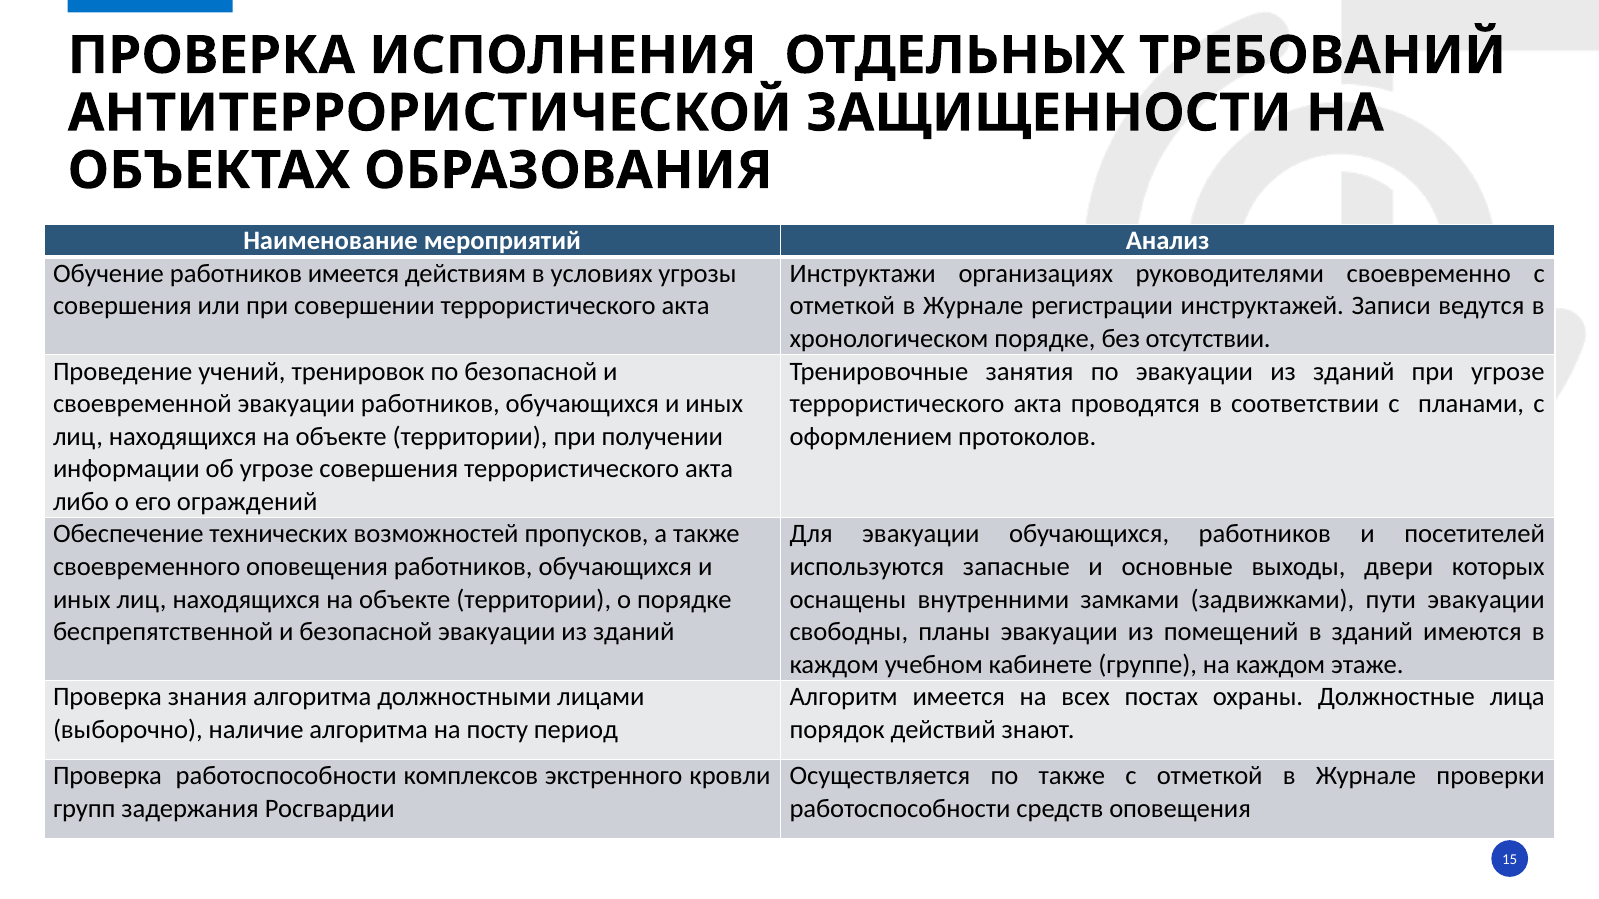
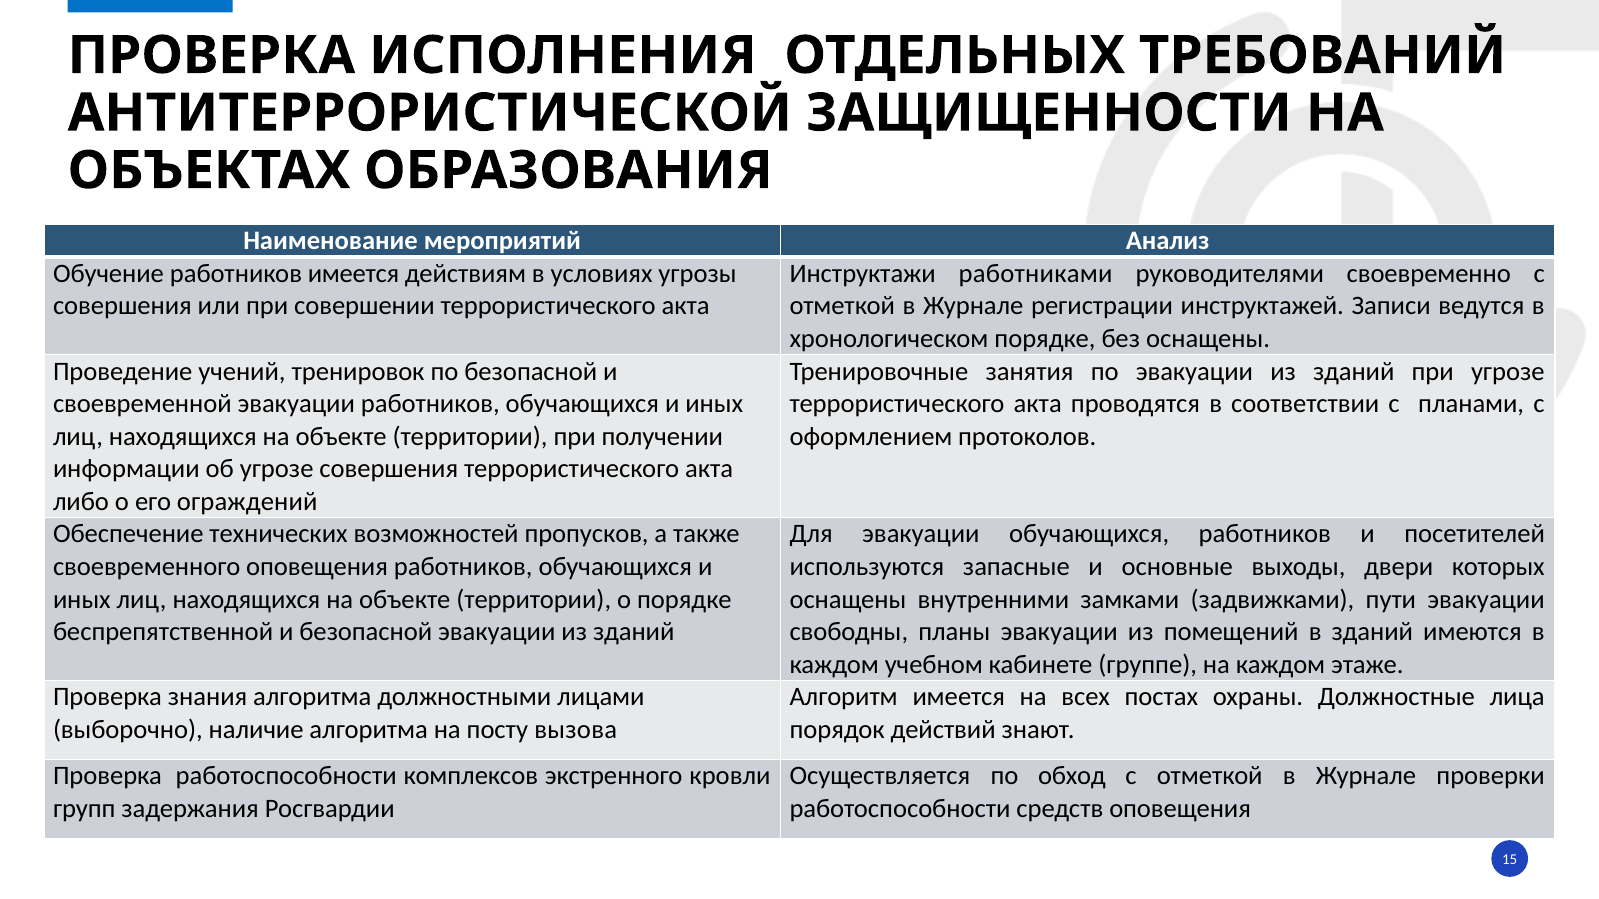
организациях: организациях -> работниками
без отсутствии: отсутствии -> оснащены
период: период -> вызова
по также: также -> обход
